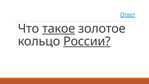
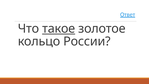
России underline: present -> none
